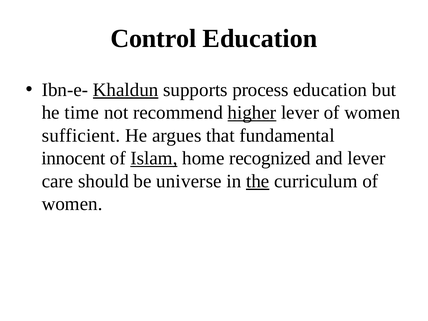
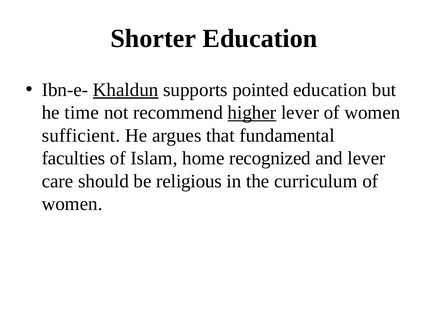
Control: Control -> Shorter
process: process -> pointed
innocent: innocent -> faculties
Islam underline: present -> none
universe: universe -> religious
the underline: present -> none
